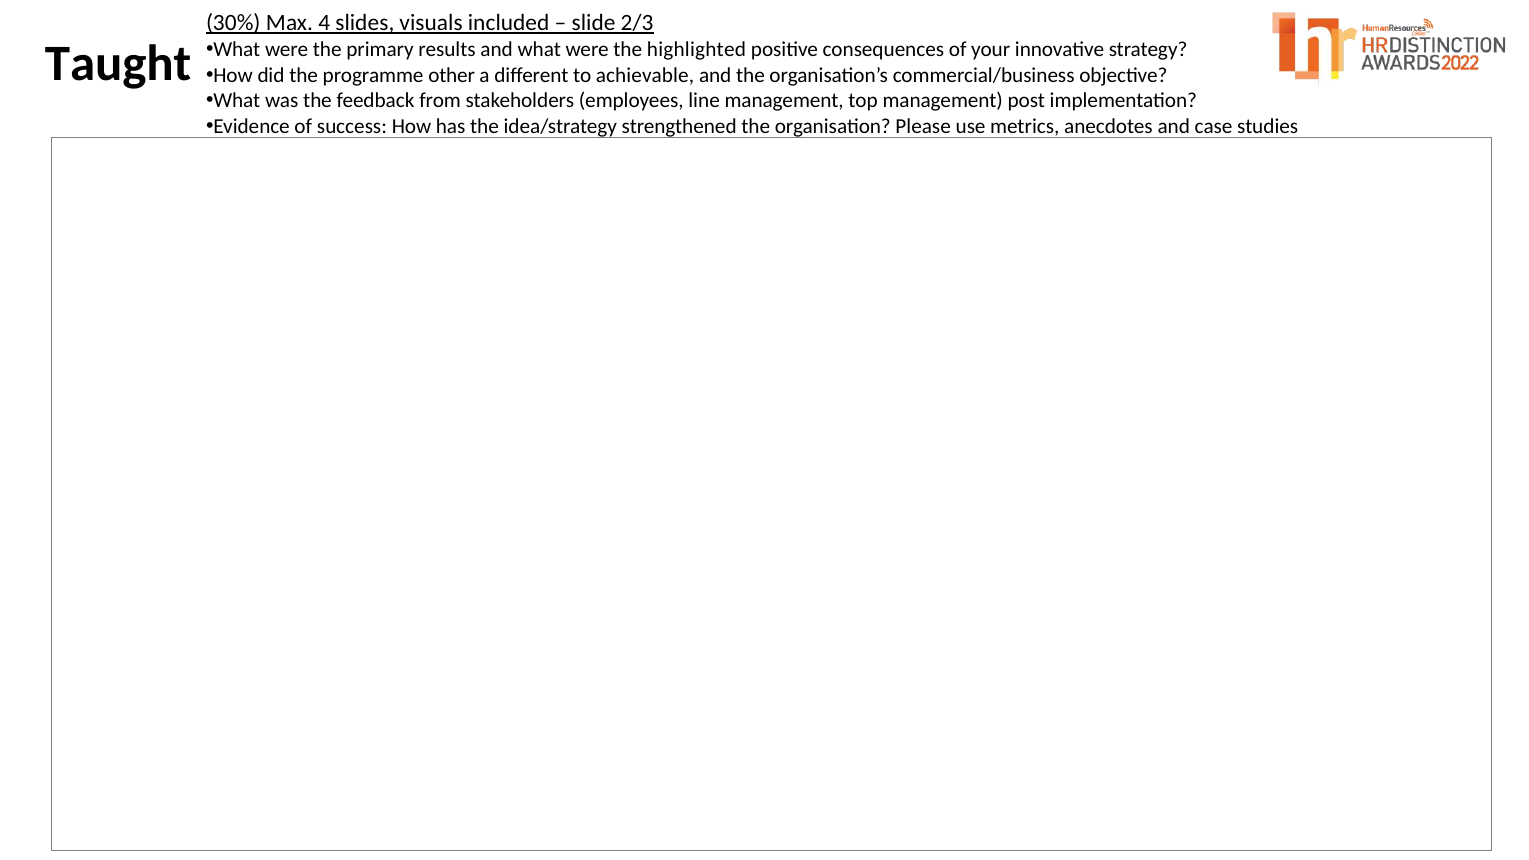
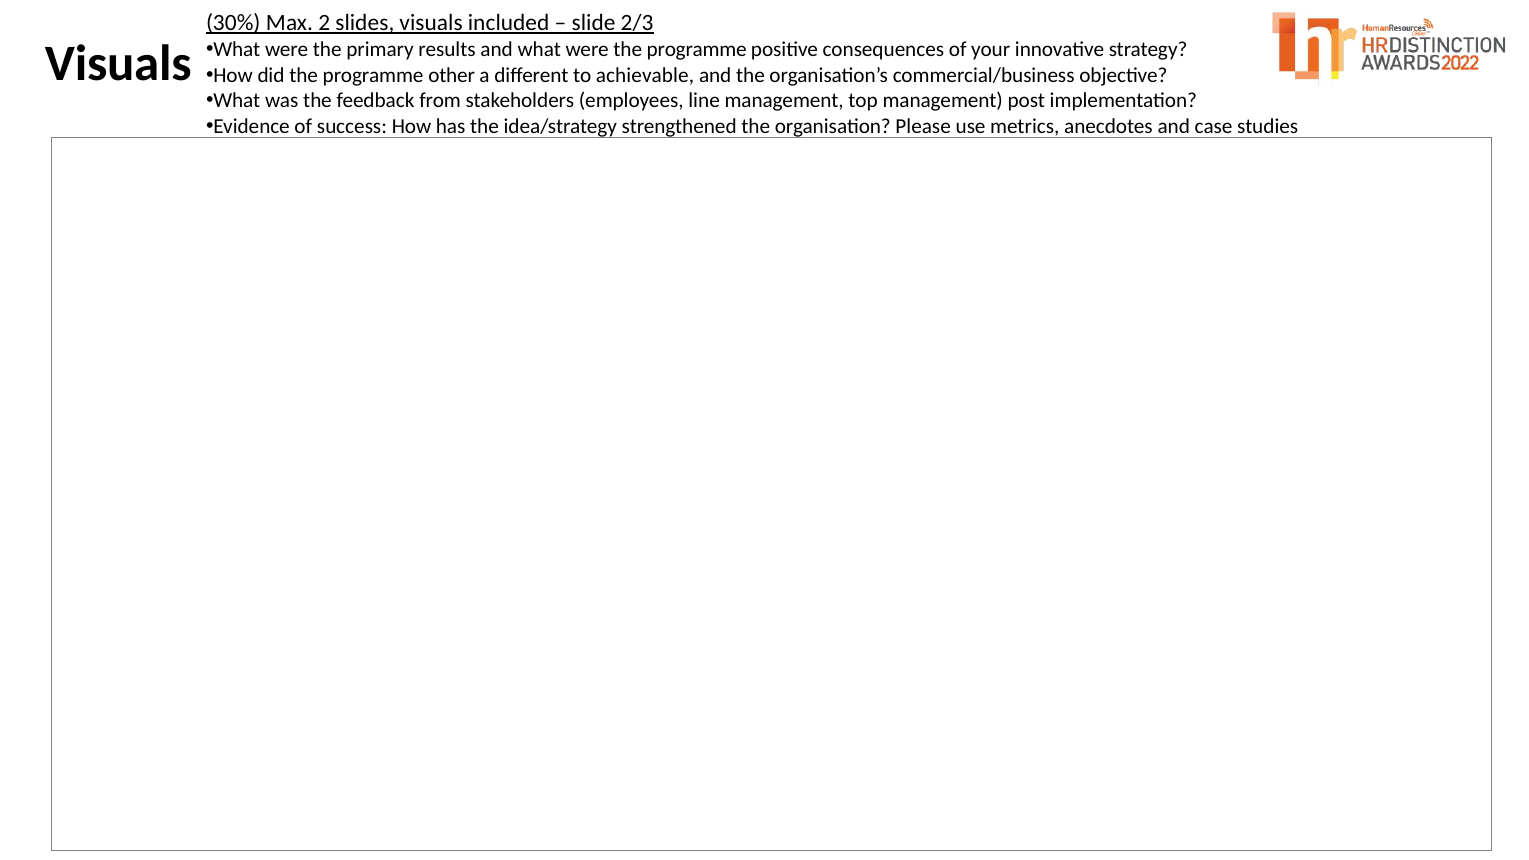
4: 4 -> 2
were the highlighted: highlighted -> programme
Taught at (118, 64): Taught -> Visuals
